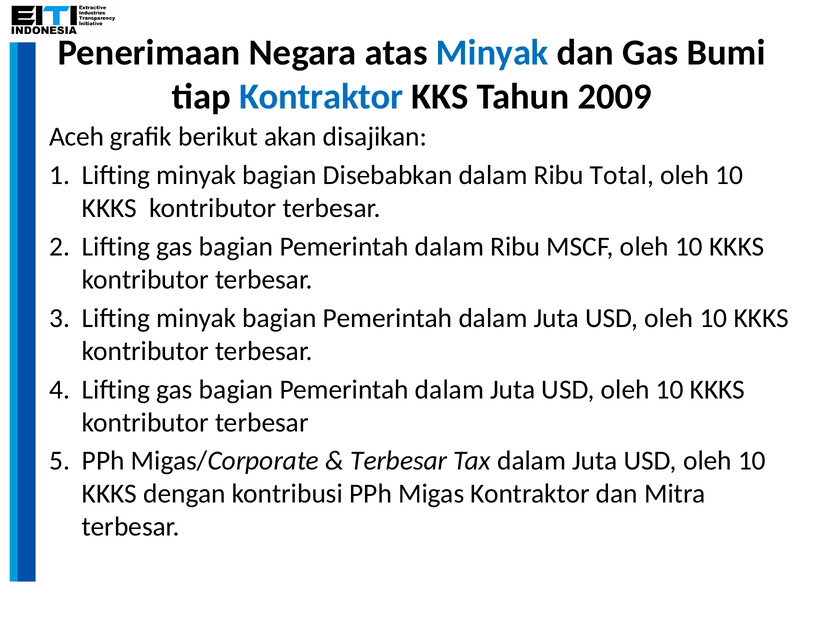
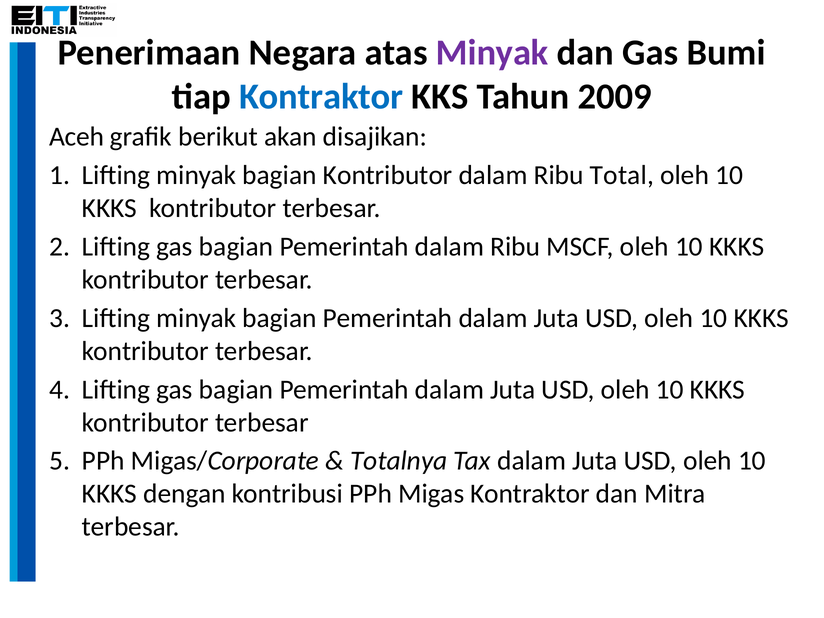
Minyak at (492, 53) colour: blue -> purple
bagian Disebabkan: Disebabkan -> Kontributor
Terbesar at (399, 461): Terbesar -> Totalnya
